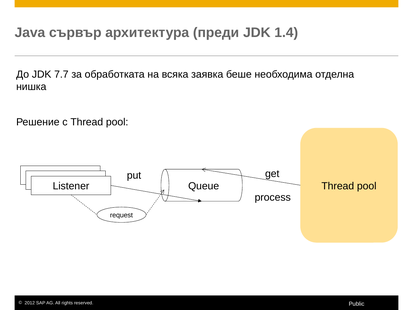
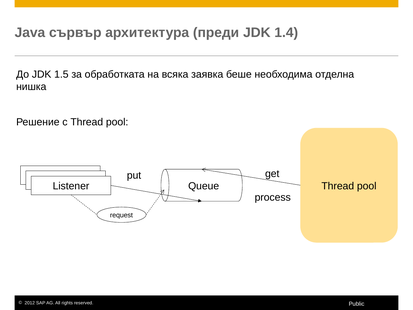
7.7: 7.7 -> 1.5
